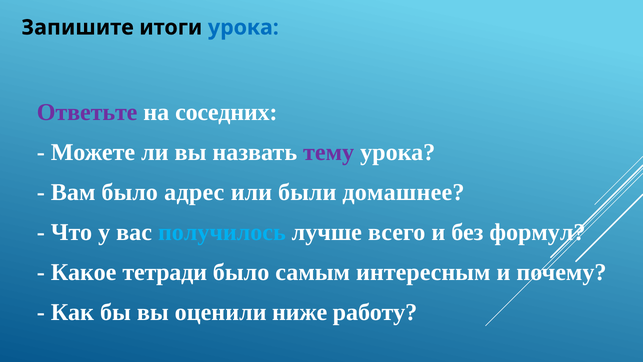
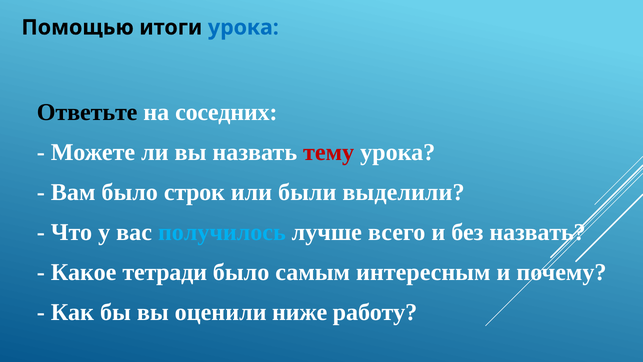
Запишите: Запишите -> Помощью
Ответьте colour: purple -> black
тему colour: purple -> red
адрес: адрес -> строк
домашнее: домашнее -> выделили
без формул: формул -> назвать
